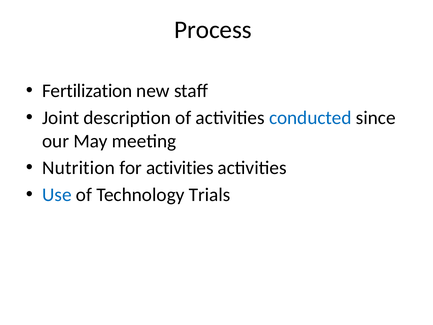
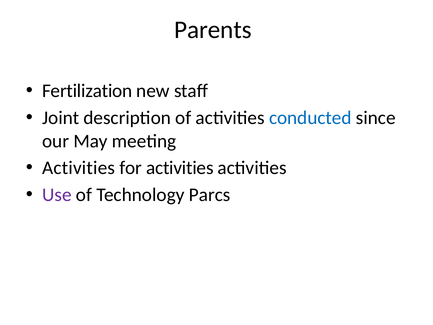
Process: Process -> Parents
Nutrition at (79, 168): Nutrition -> Activities
Use colour: blue -> purple
Trials: Trials -> Parcs
